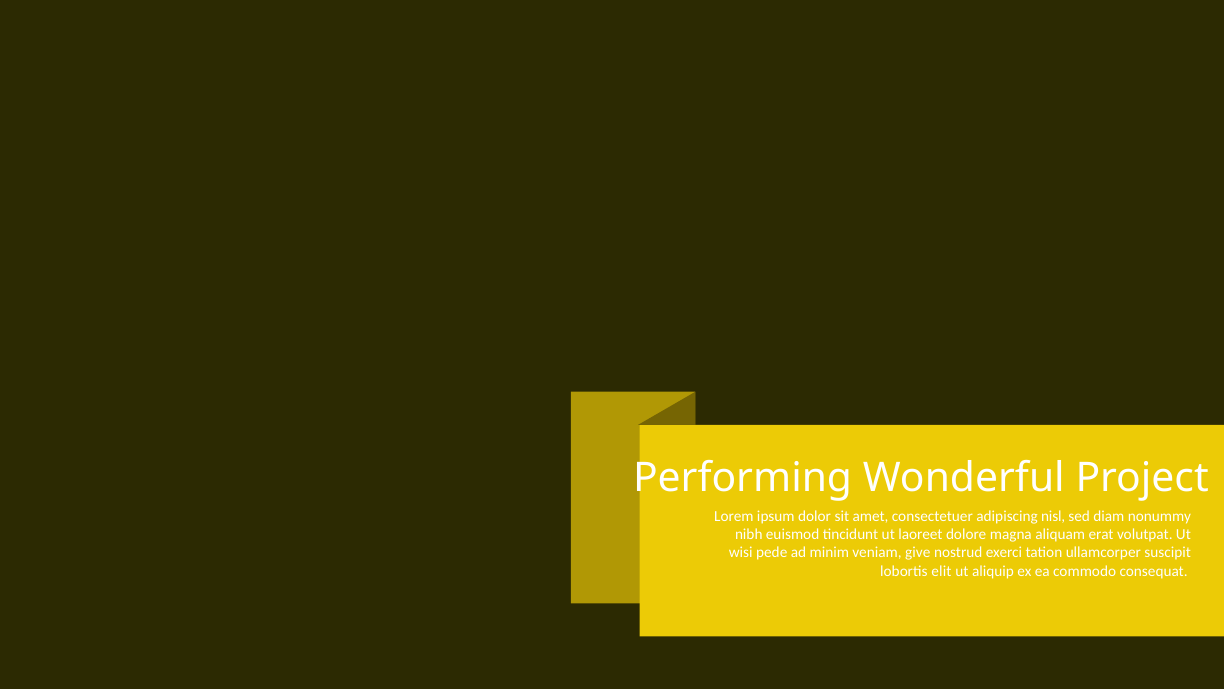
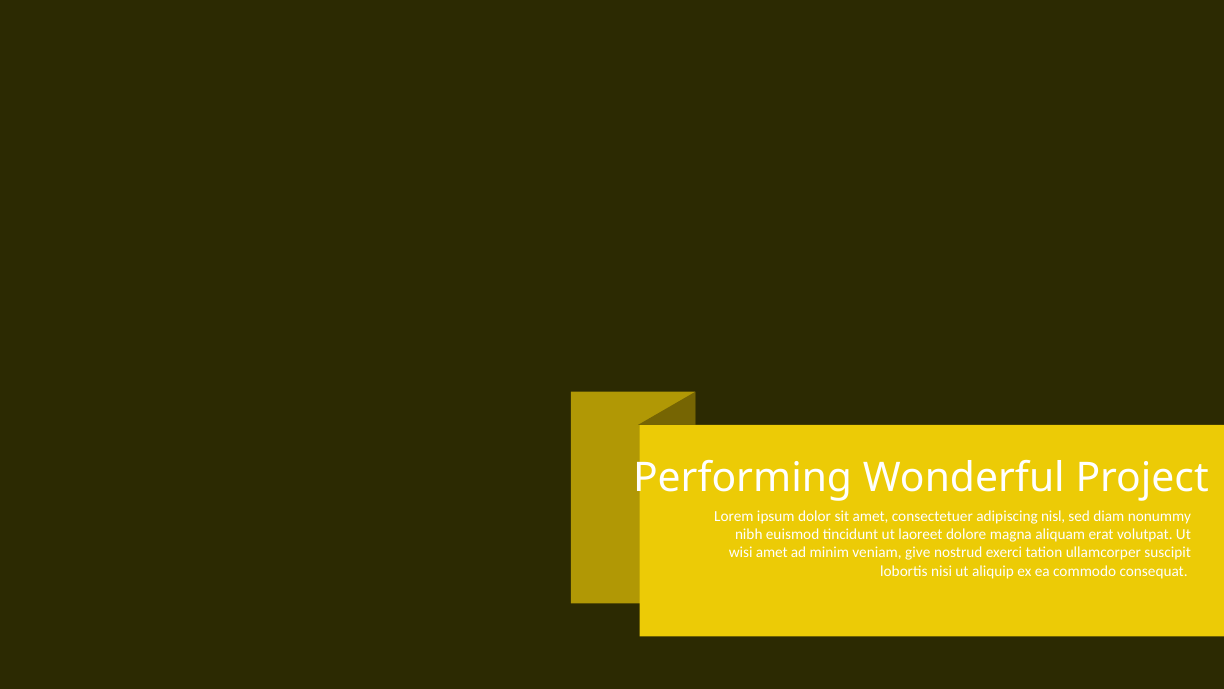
wisi pede: pede -> amet
elit: elit -> nisi
